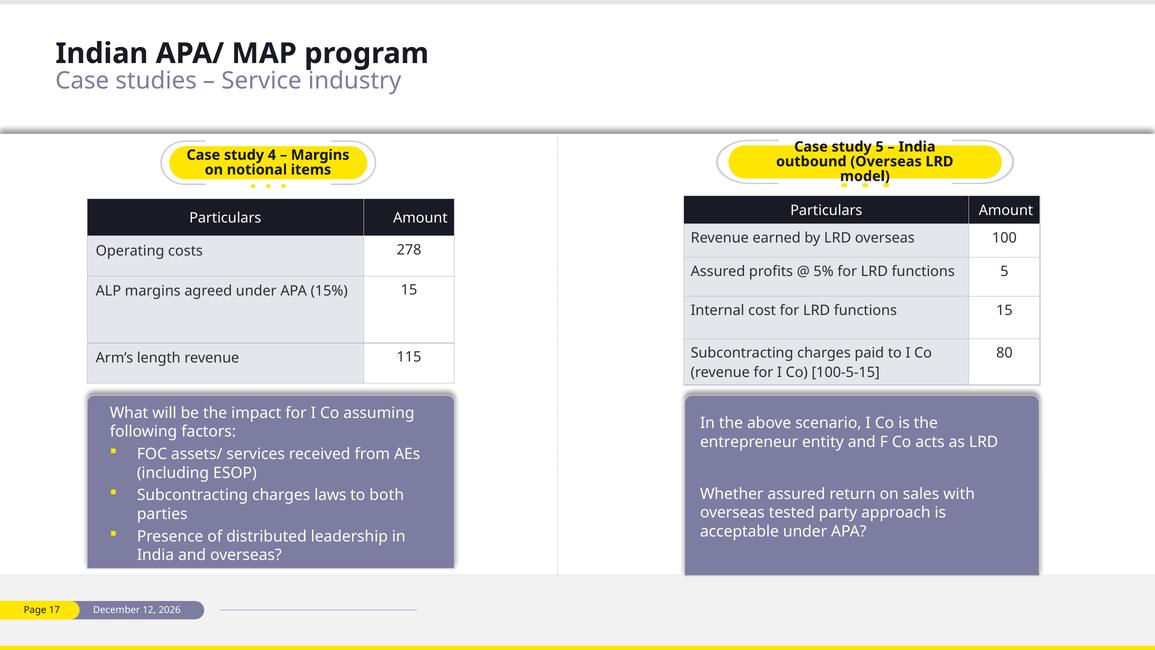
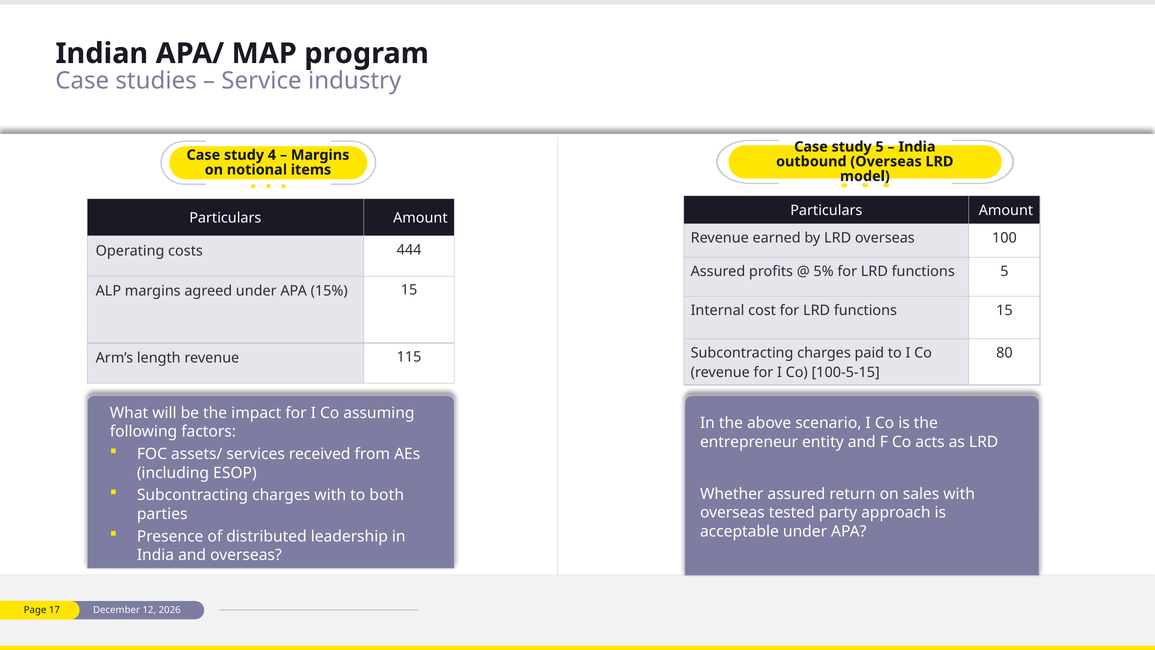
278: 278 -> 444
charges laws: laws -> with
